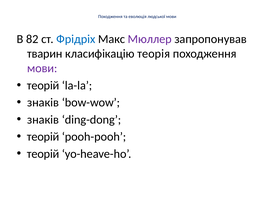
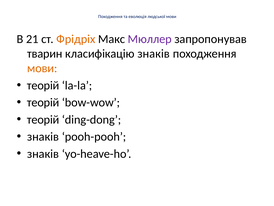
82: 82 -> 21
Фрідріх colour: blue -> orange
класифікацію теорія: теорія -> знаків
мови at (42, 68) colour: purple -> orange
знаків at (43, 102): знаків -> теорій
знаків at (43, 119): знаків -> теорій
теорій at (43, 136): теорій -> знаків
теорій at (43, 153): теорій -> знаків
